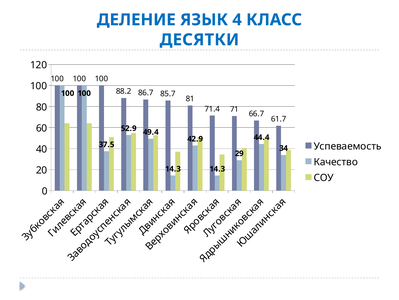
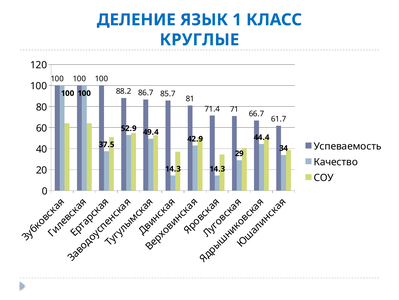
4: 4 -> 1
ДЕСЯТКИ: ДЕСЯТКИ -> КРУГЛЫЕ
